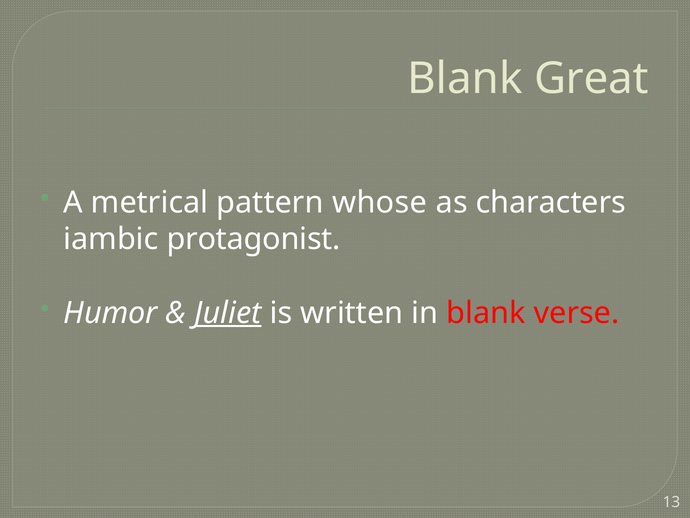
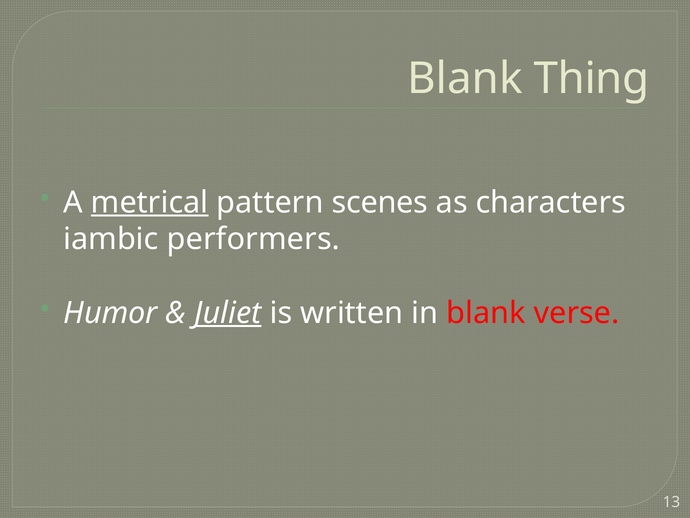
Great: Great -> Thing
metrical underline: none -> present
whose: whose -> scenes
protagonist: protagonist -> performers
